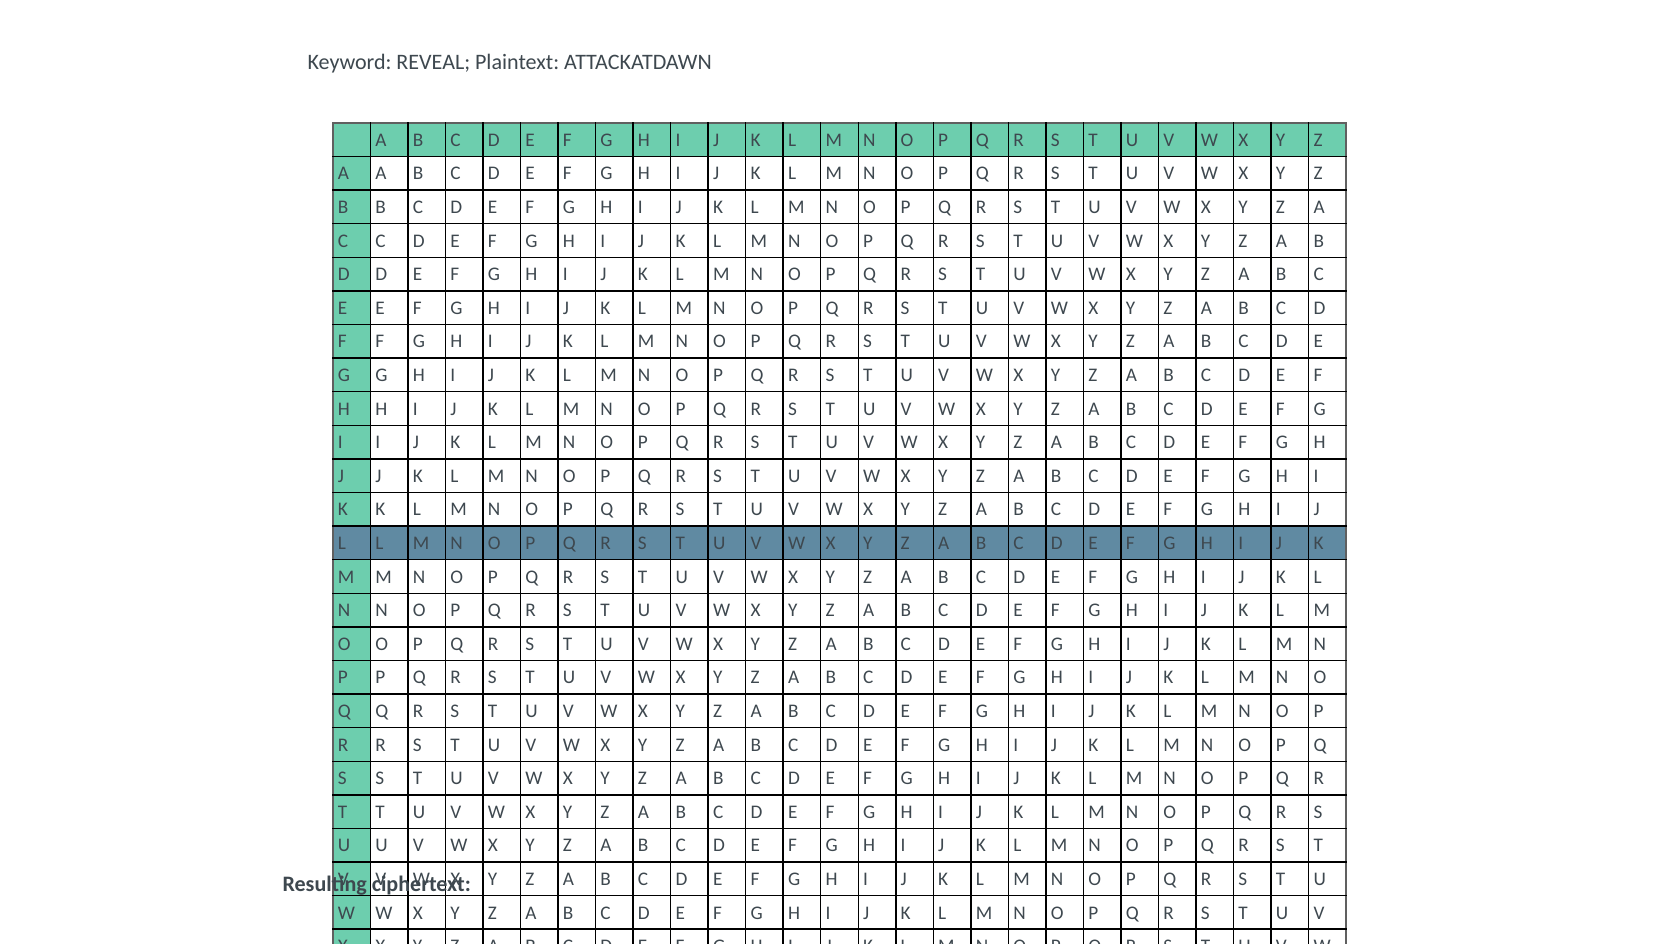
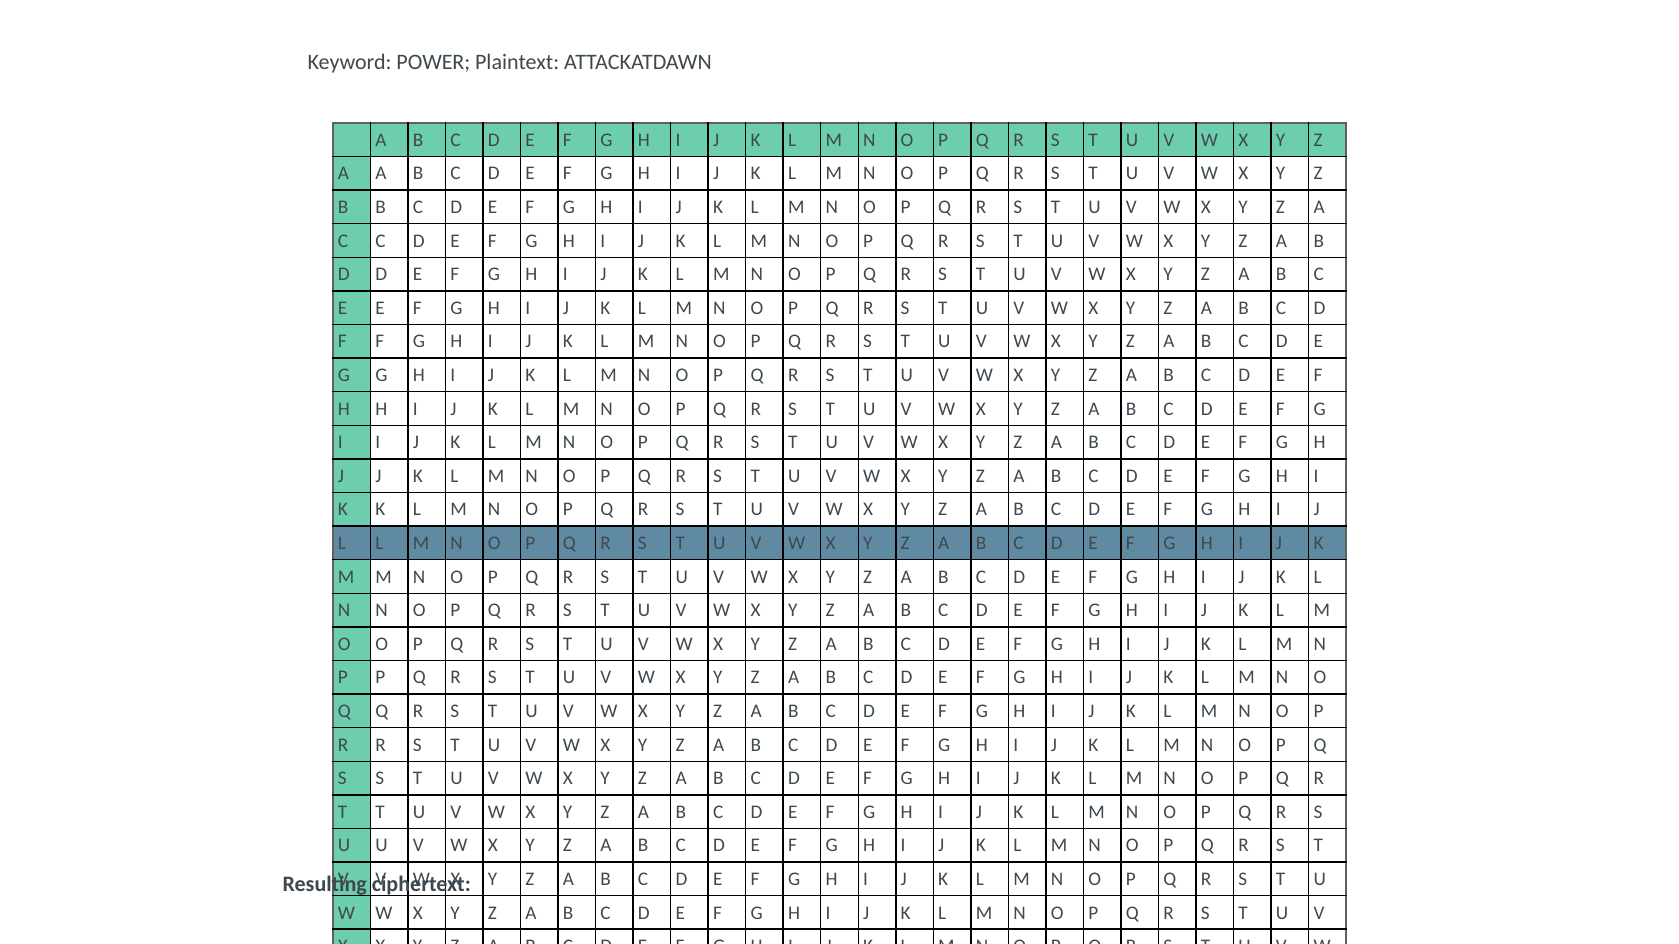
REVEAL: REVEAL -> POWER
